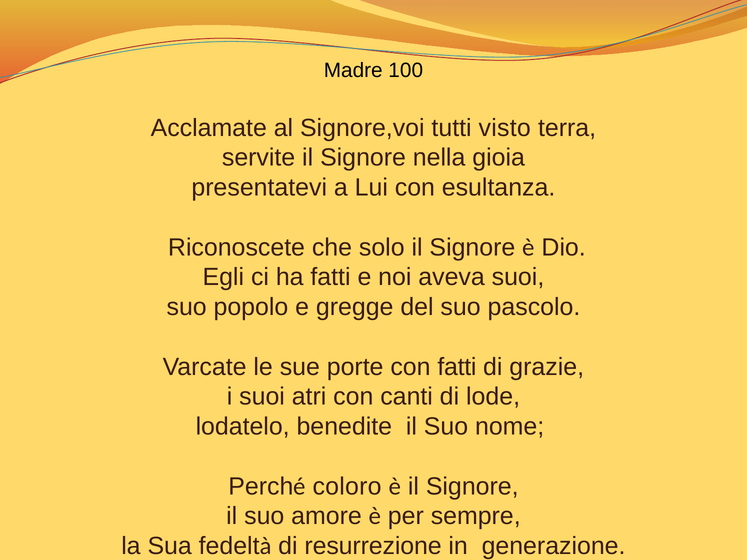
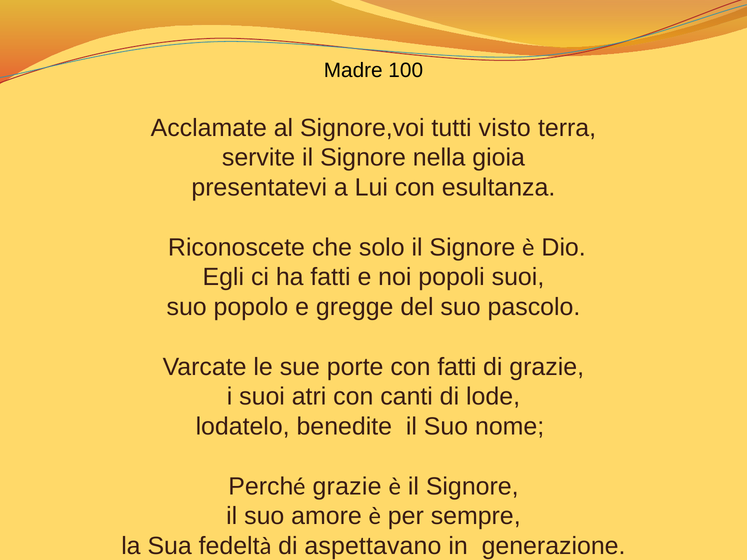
aveva: aveva -> popoli
Perché coloro: coloro -> grazie
resurrezione: resurrezione -> aspettavano
